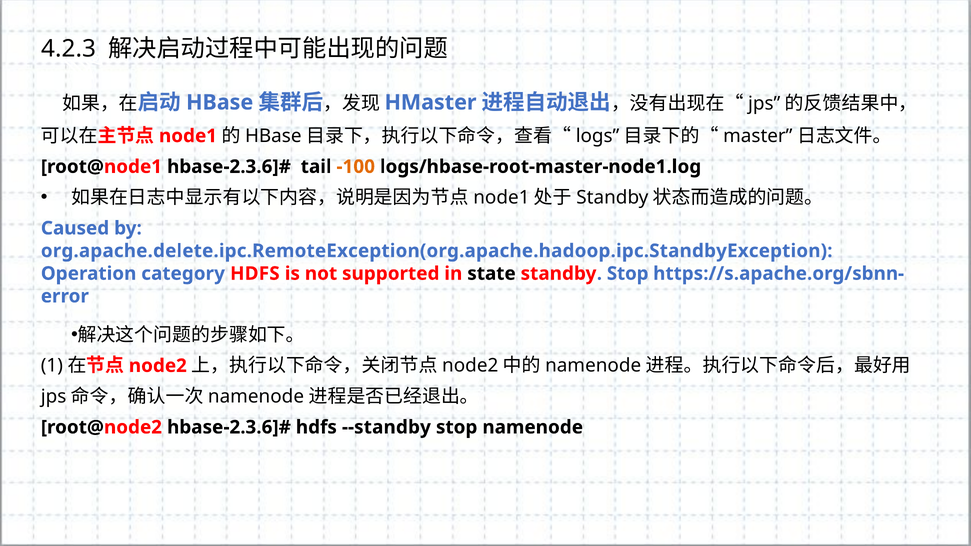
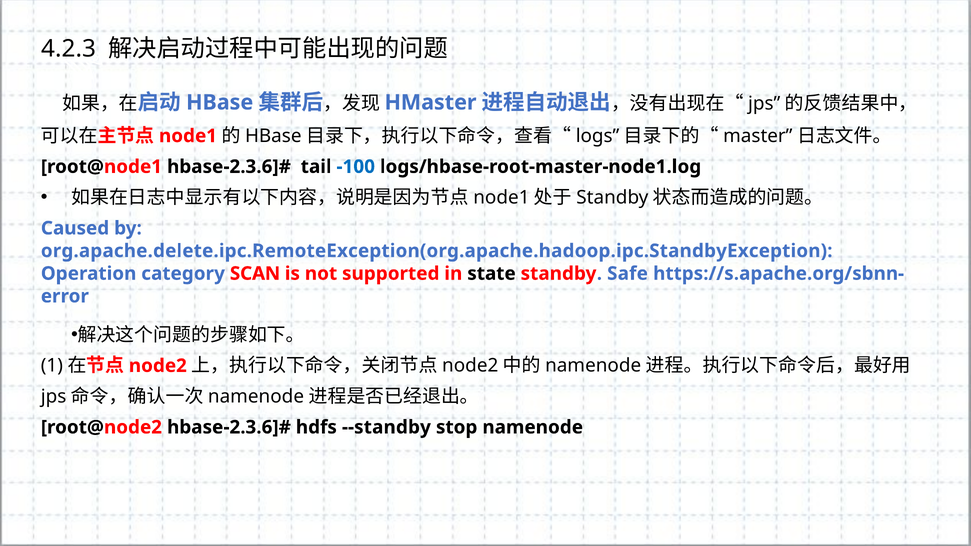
-100 colour: orange -> blue
category HDFS: HDFS -> SCAN
standby Stop: Stop -> Safe
